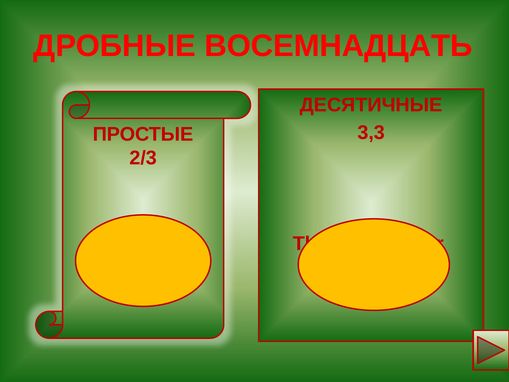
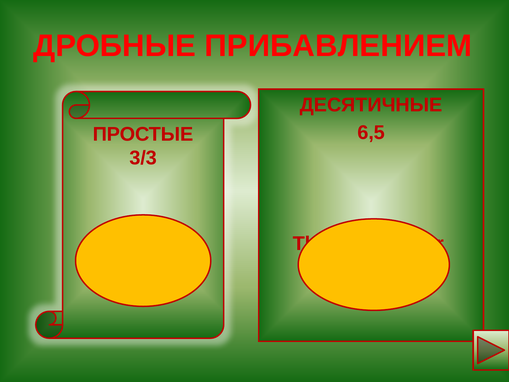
ВОСЕМНАДЦАТЬ: ВОСЕМНАДЦАТЬ -> ПРИБАВЛЕНИЕМ
3,3: 3,3 -> 6,5
2/3: 2/3 -> 3/3
